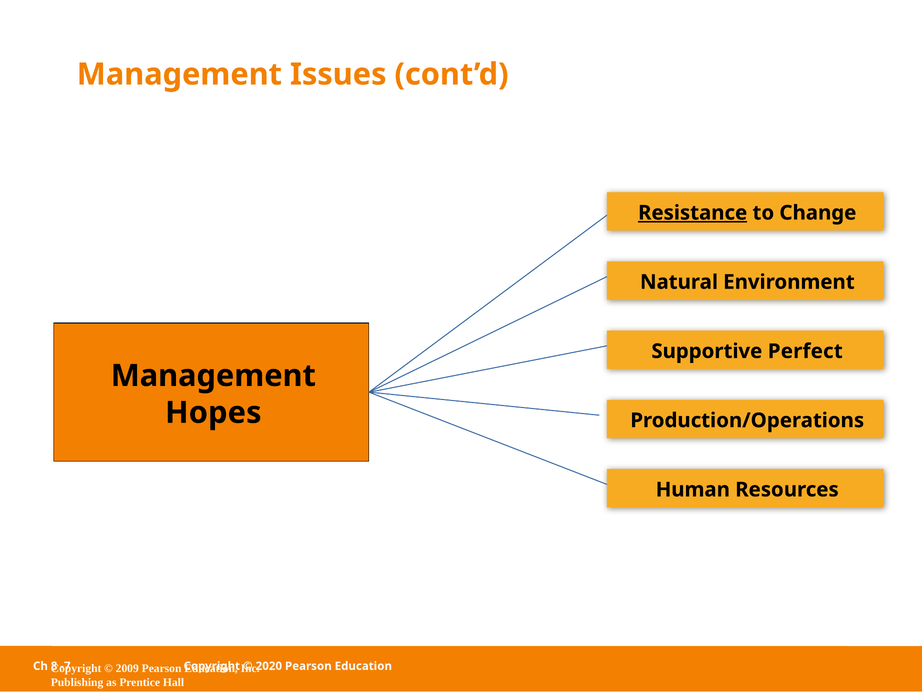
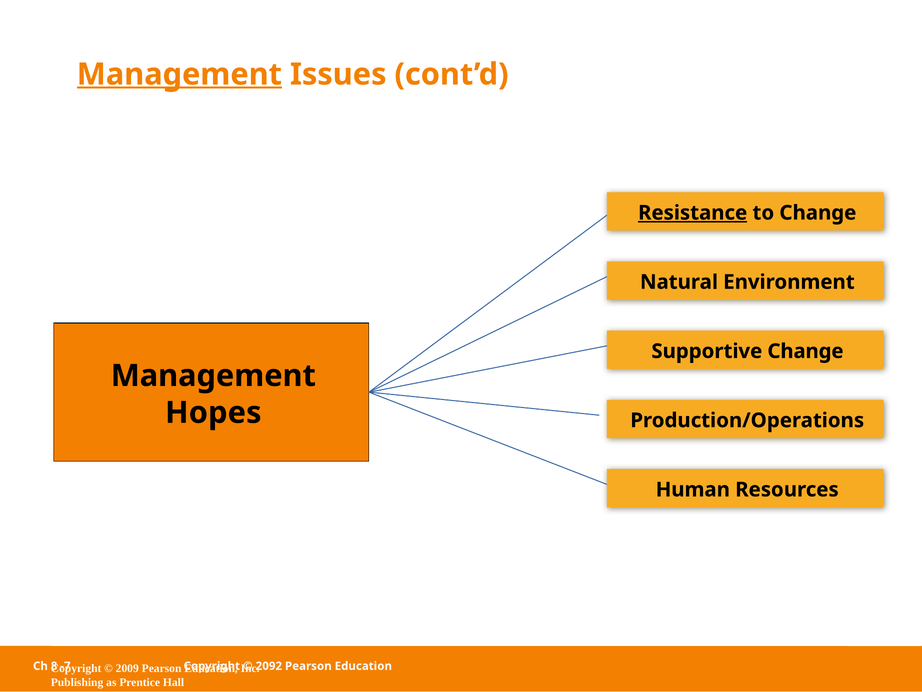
Management at (179, 74) underline: none -> present
Supportive Perfect: Perfect -> Change
2020: 2020 -> 2092
